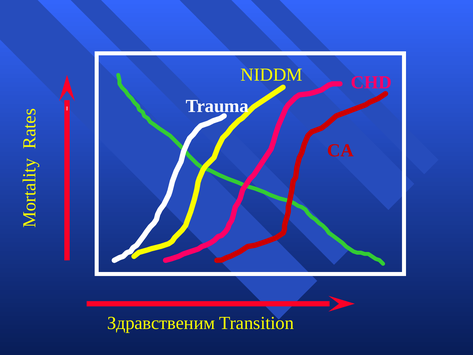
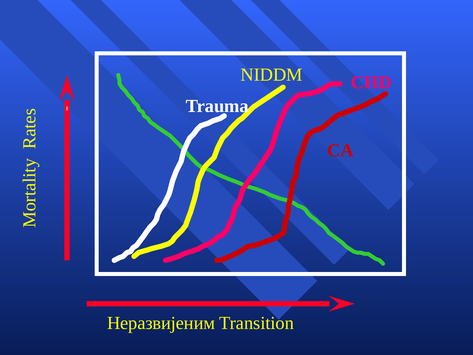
Здравственим: Здравственим -> Неразвијеним
